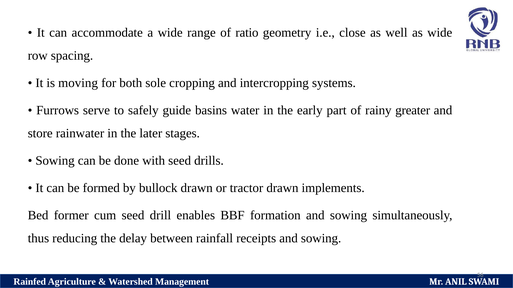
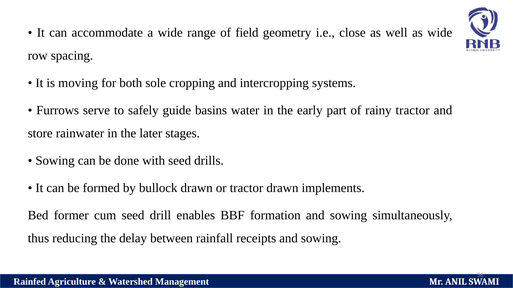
ratio: ratio -> field
rainy greater: greater -> tractor
